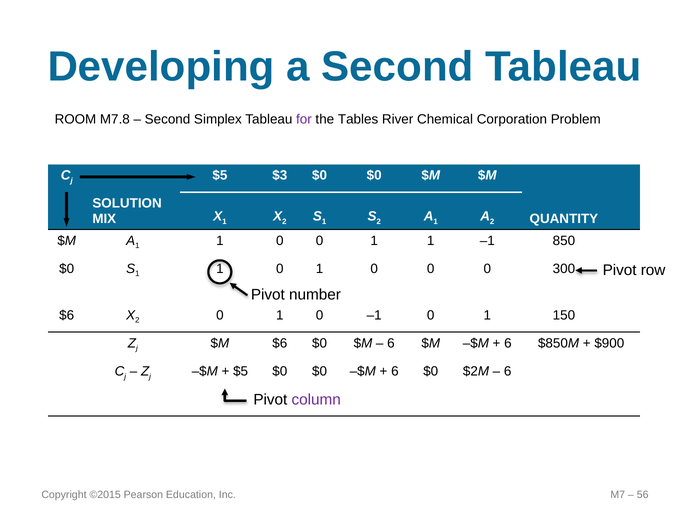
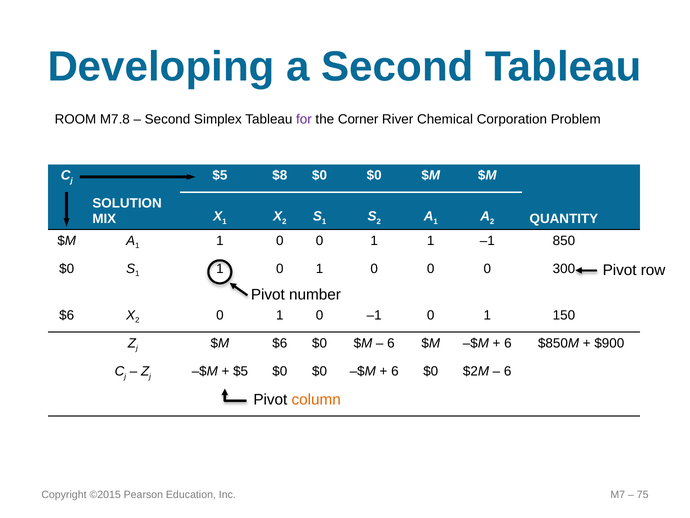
Tables: Tables -> Corner
$3: $3 -> $8
column colour: purple -> orange
56: 56 -> 75
